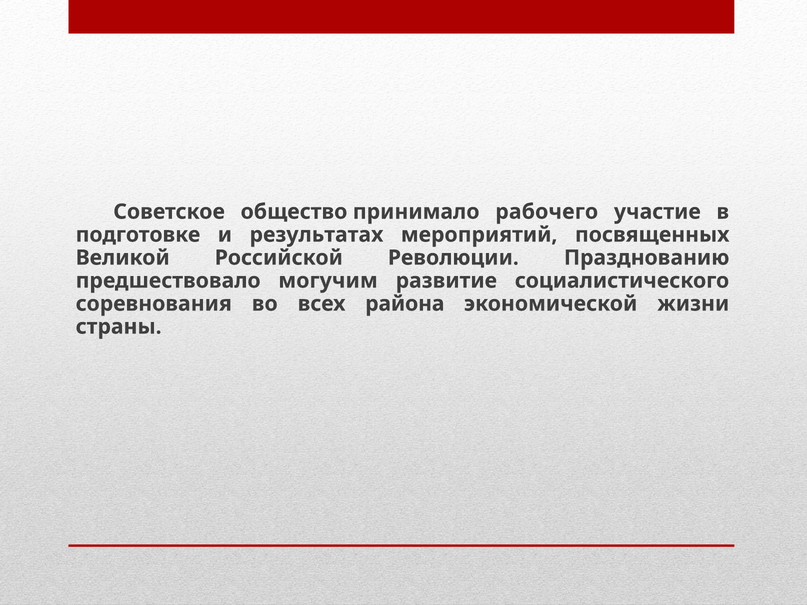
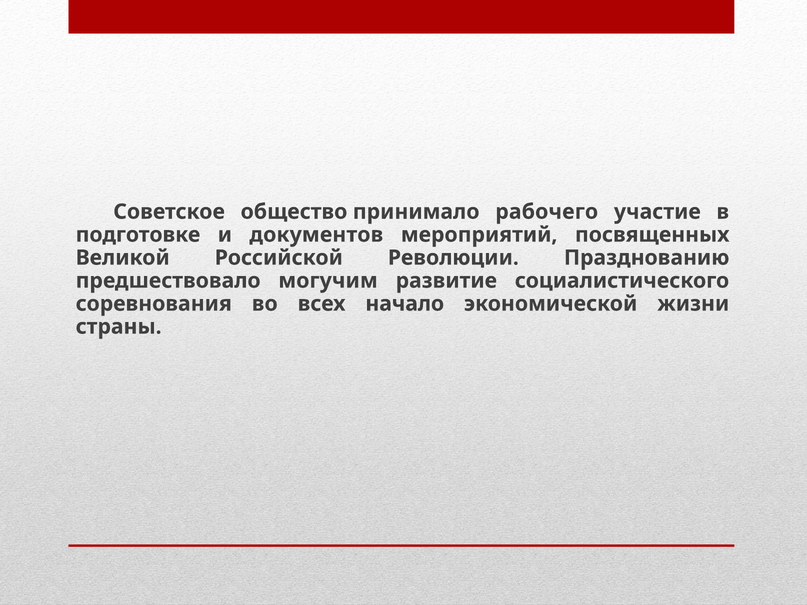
результатах: результатах -> документов
района: района -> начало
